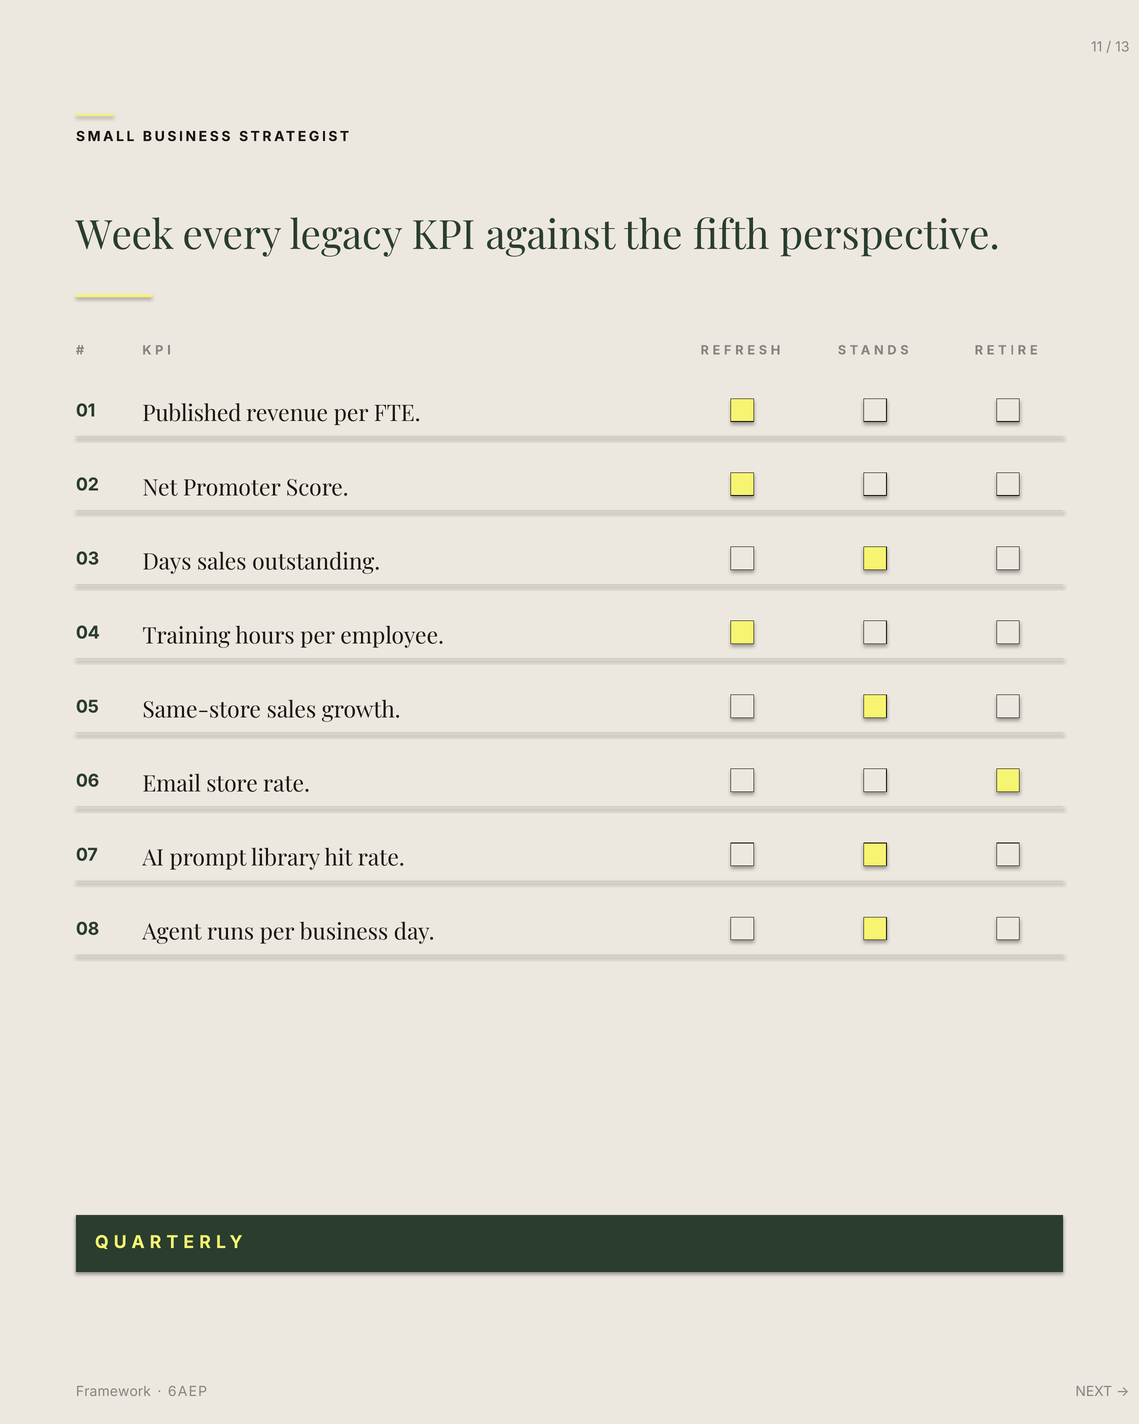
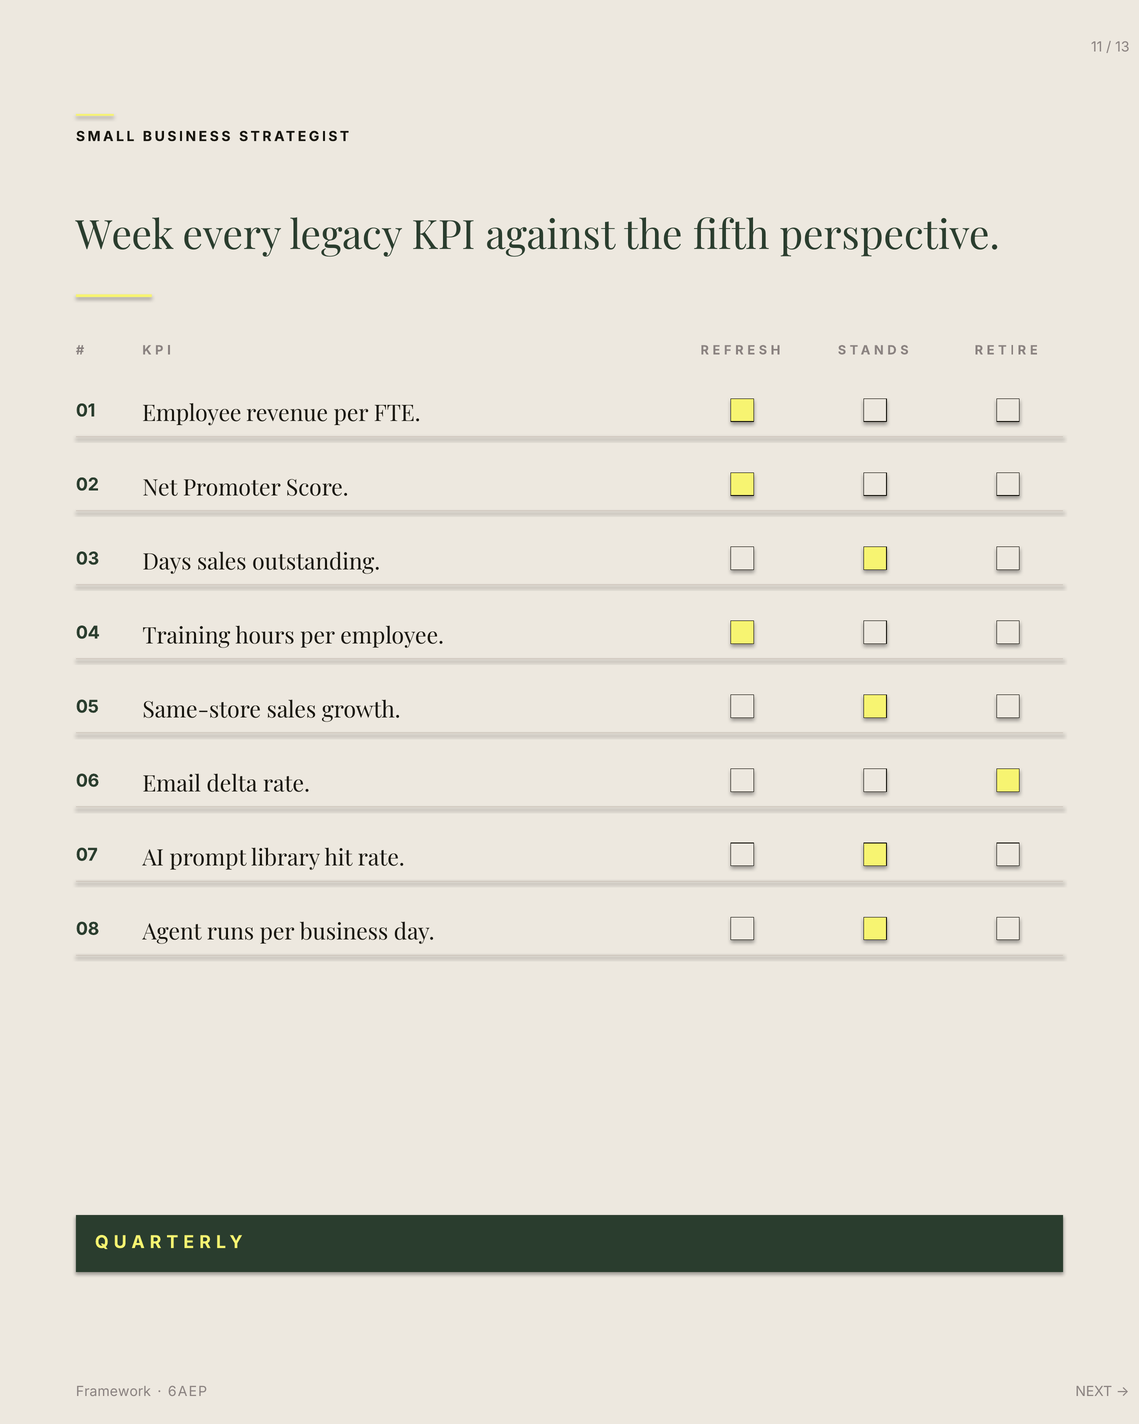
01 Published: Published -> Employee
store: store -> delta
